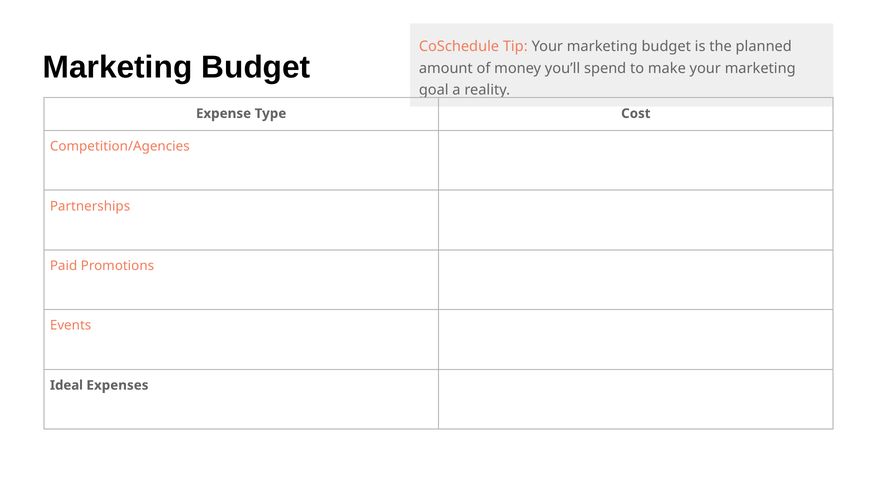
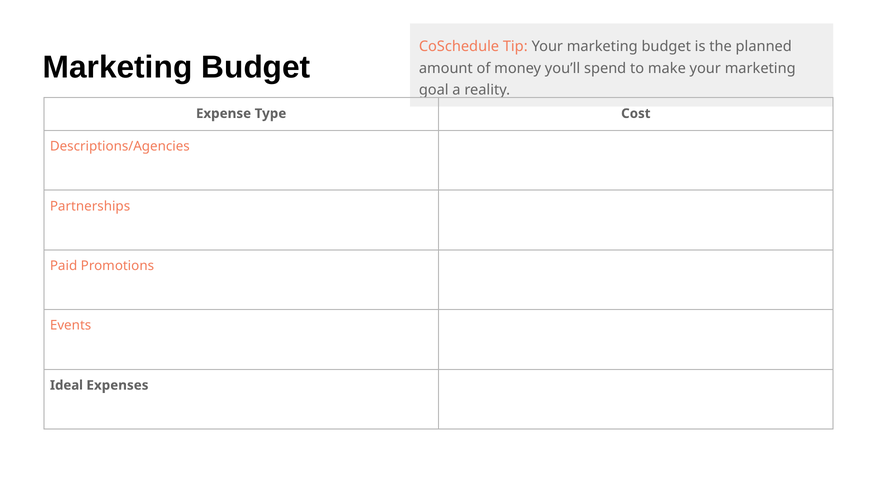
Competition/Agencies: Competition/Agencies -> Descriptions/Agencies
